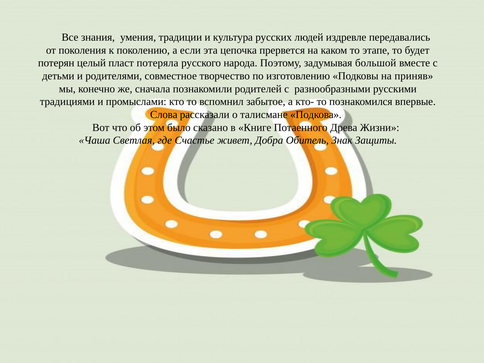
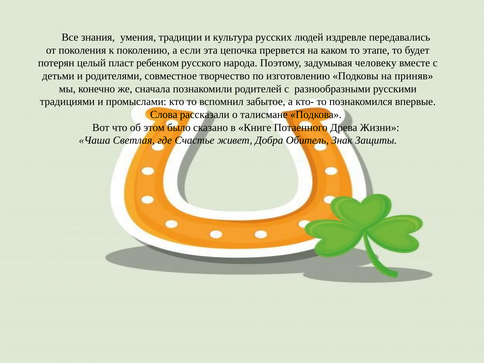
потеряла: потеряла -> ребенком
большой: большой -> человеку
